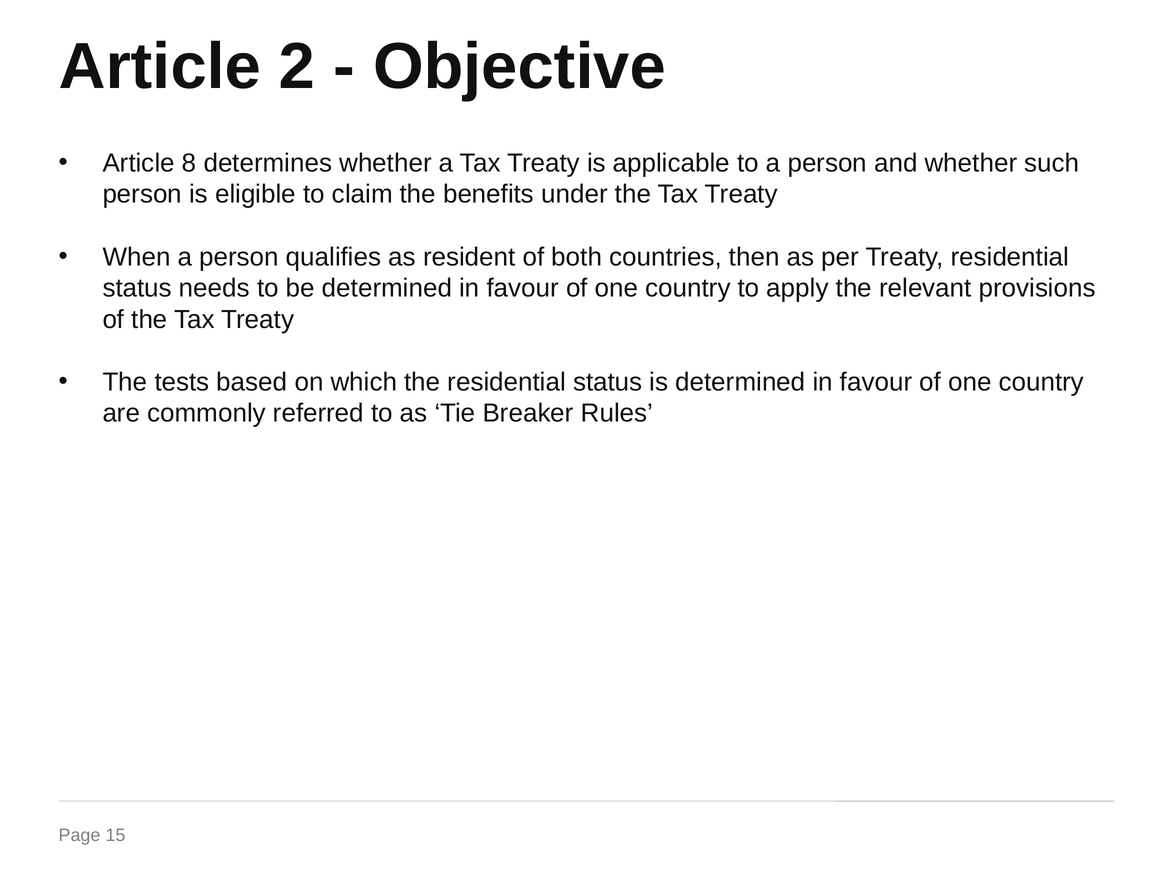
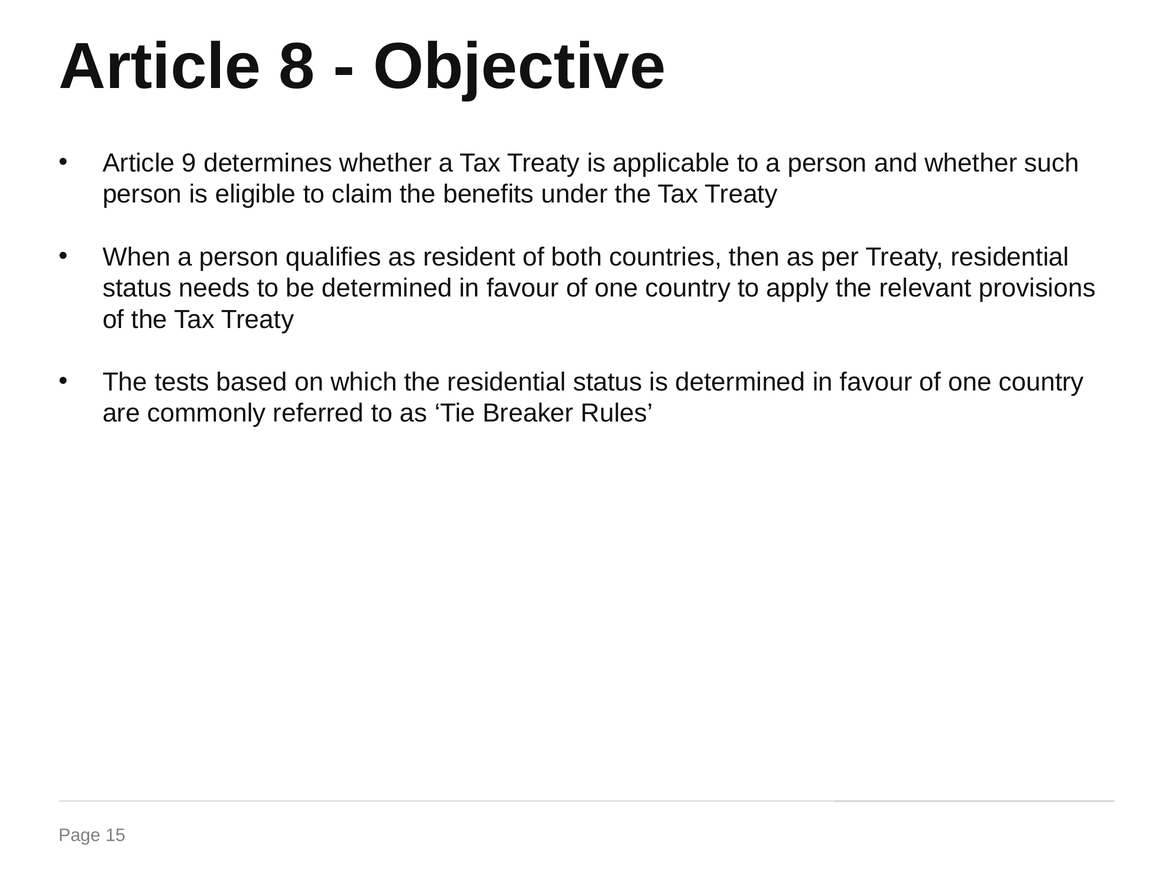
2: 2 -> 8
8: 8 -> 9
